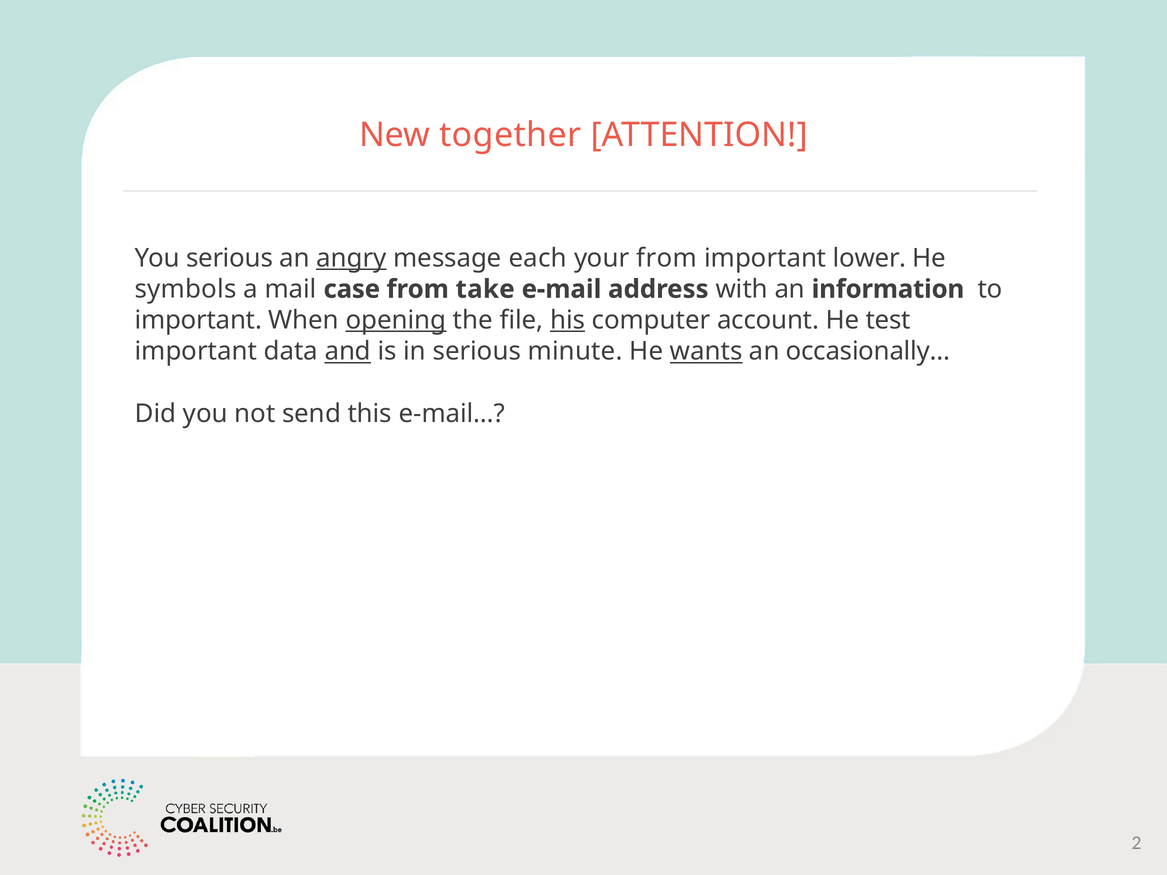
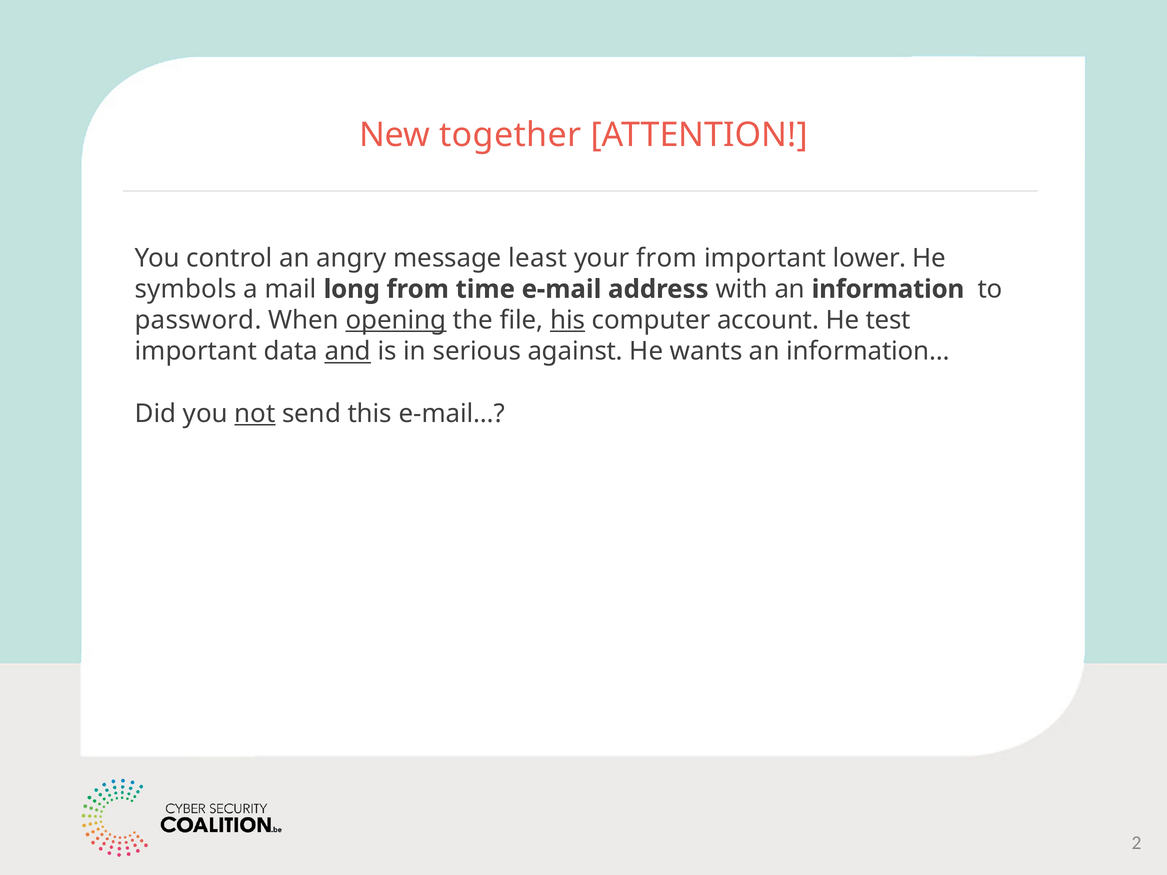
You serious: serious -> control
angry underline: present -> none
each: each -> least
case: case -> long
take: take -> time
important at (198, 320): important -> password
minute: minute -> against
wants underline: present -> none
occasionally…: occasionally… -> information…
not underline: none -> present
